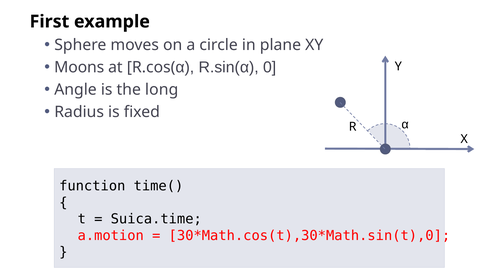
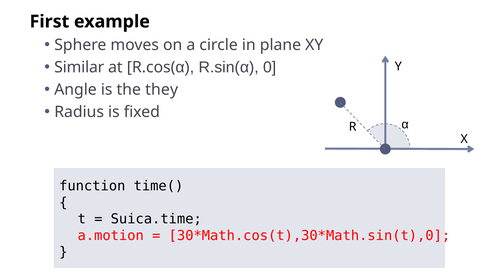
Moons: Moons -> Similar
long: long -> they
